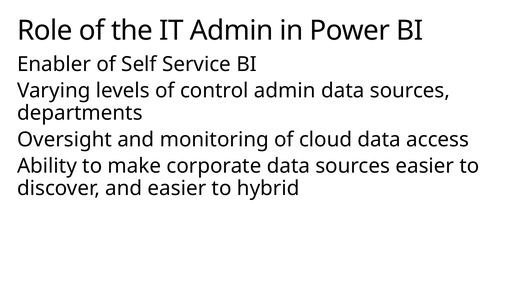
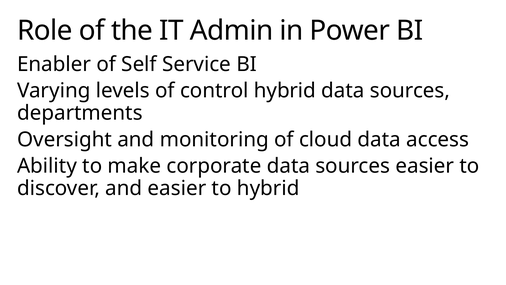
control admin: admin -> hybrid
